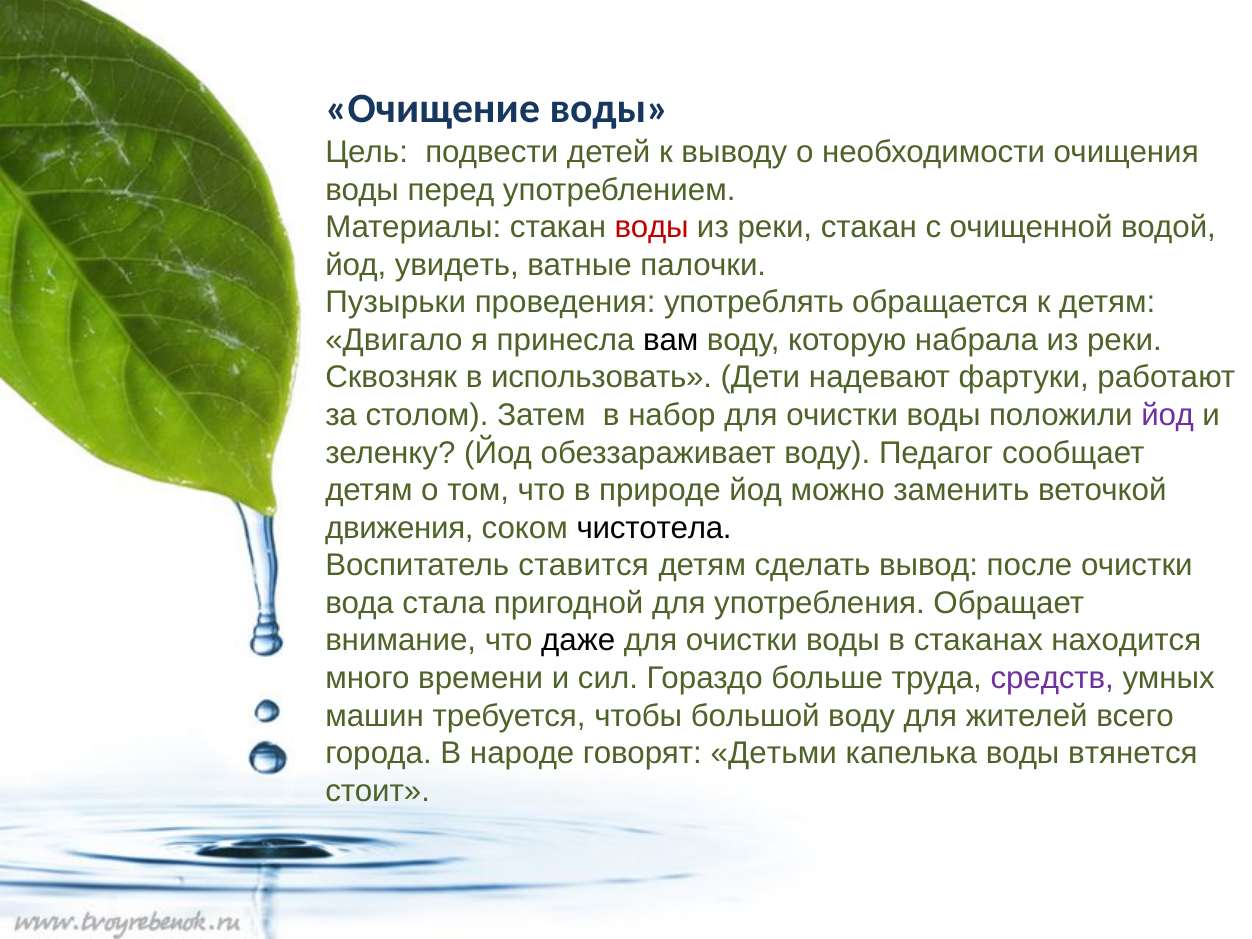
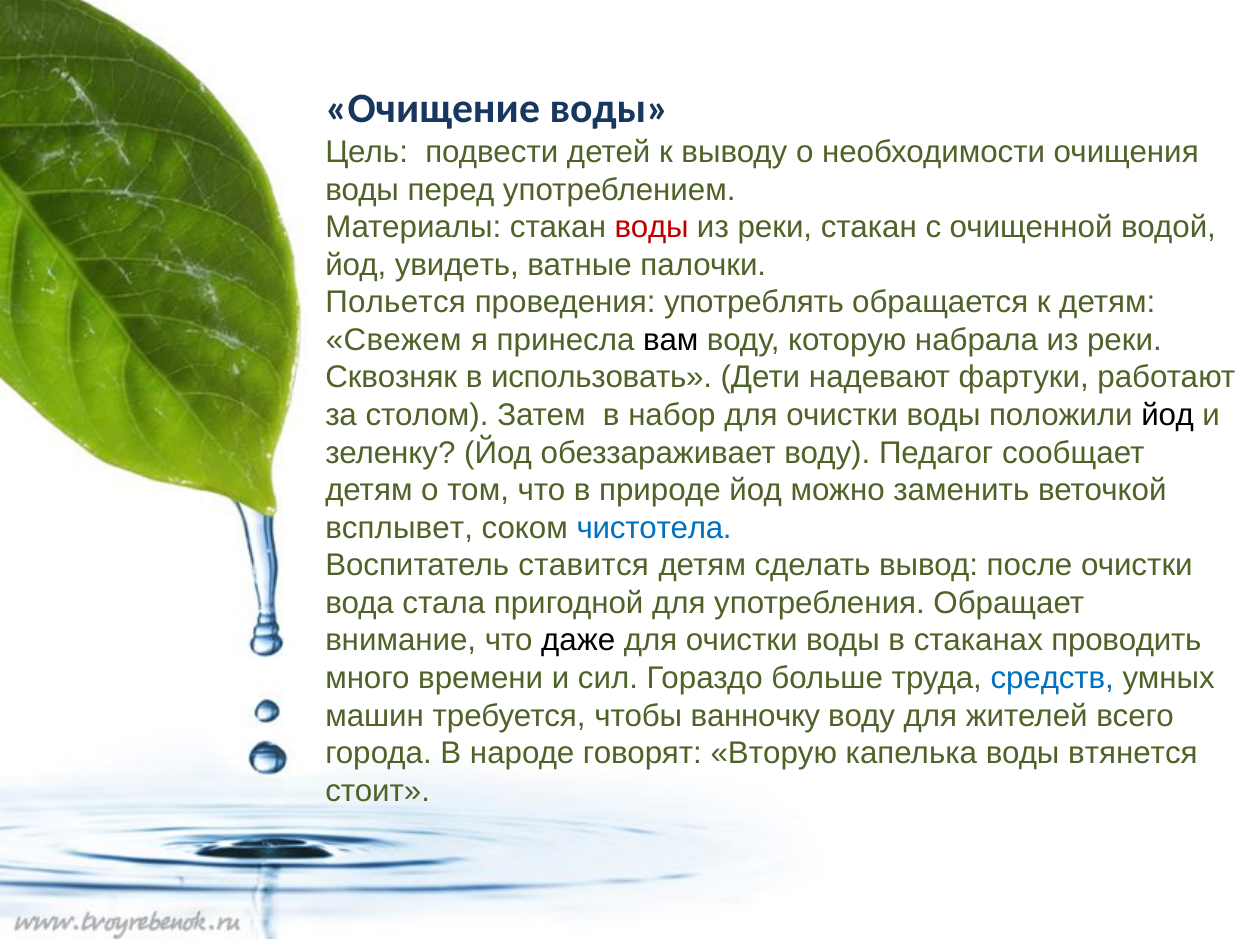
Пузырьки: Пузырьки -> Польется
Двигало: Двигало -> Свежем
йод at (1168, 415) colour: purple -> black
движения: движения -> всплывет
чистотела colour: black -> blue
находится: находится -> проводить
средств colour: purple -> blue
большой: большой -> ванночку
Детьми: Детьми -> Вторую
